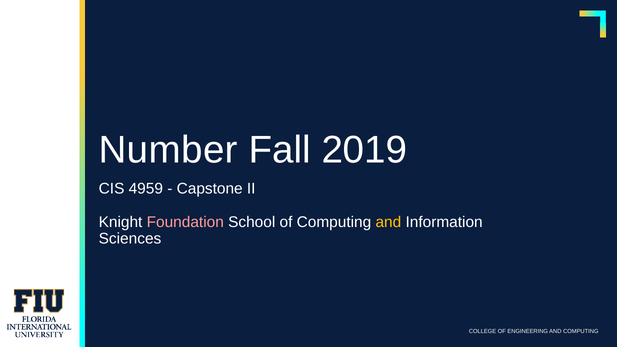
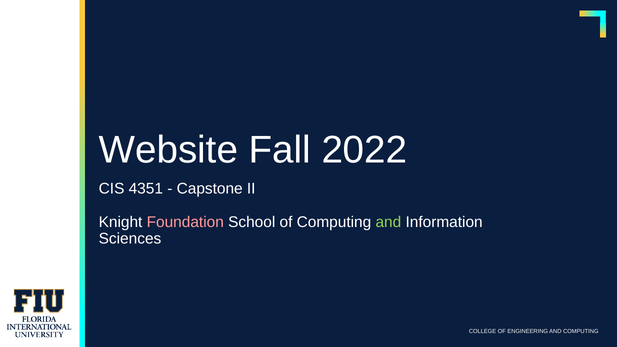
Number: Number -> Website
2019: 2019 -> 2022
4959: 4959 -> 4351
and at (388, 222) colour: yellow -> light green
